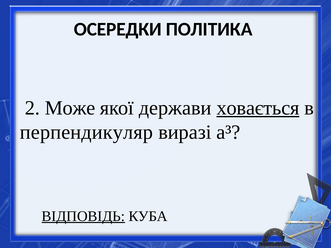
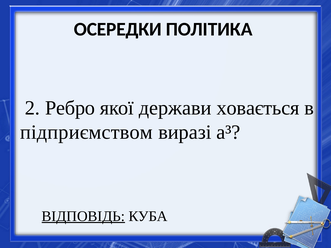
Може: Може -> Ребро
ховається underline: present -> none
перпендикуляр: перпендикуляр -> підприємством
